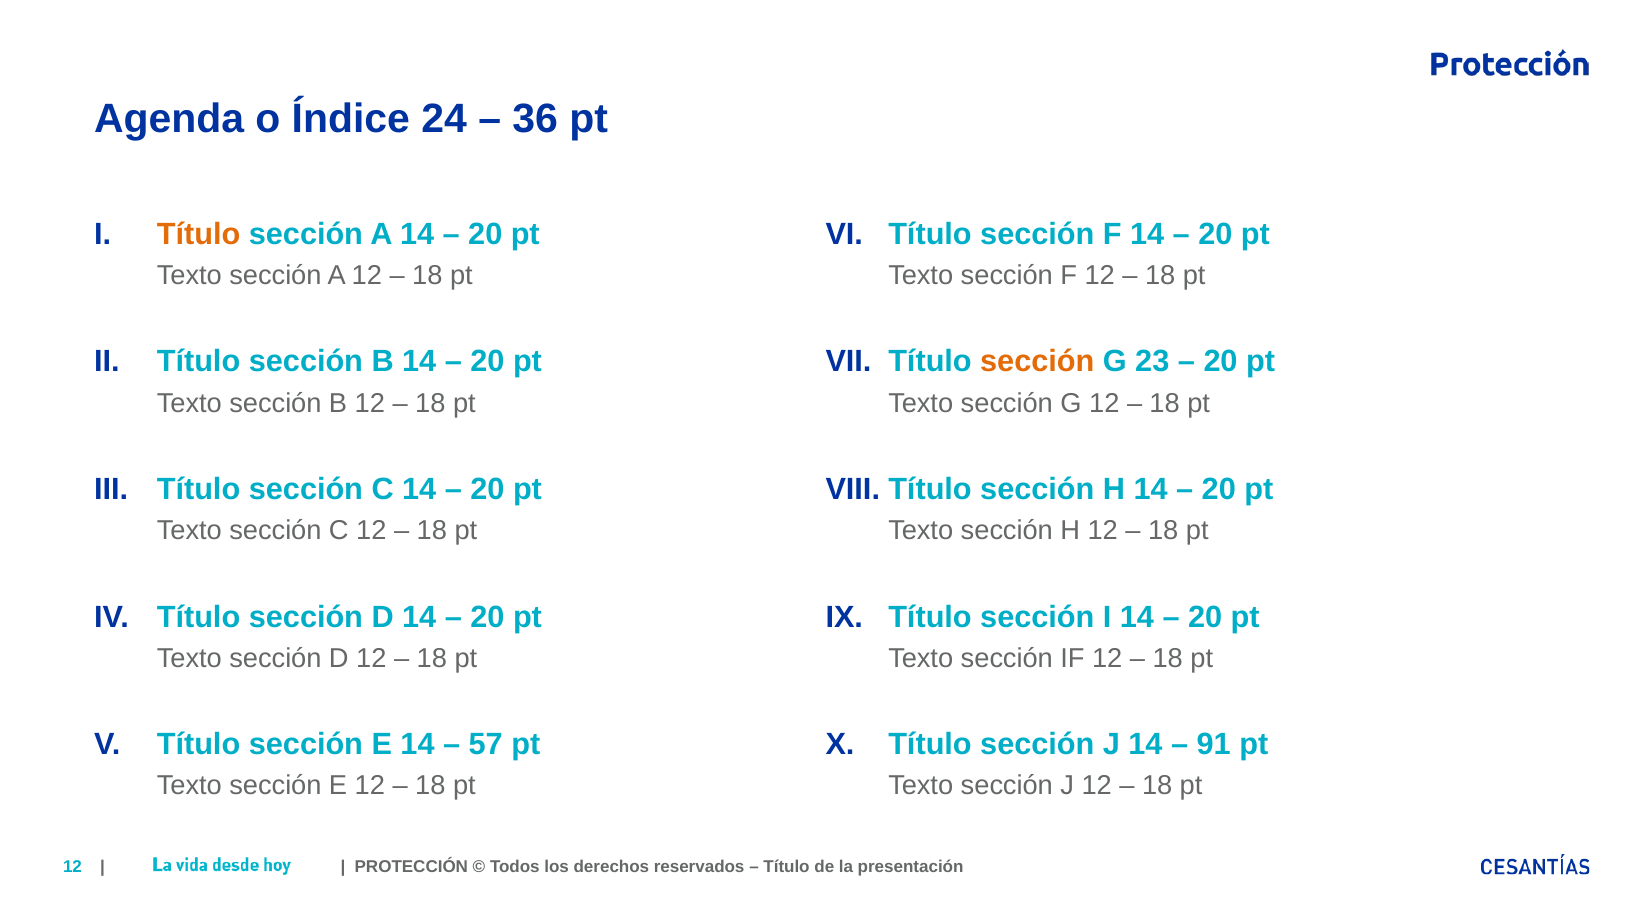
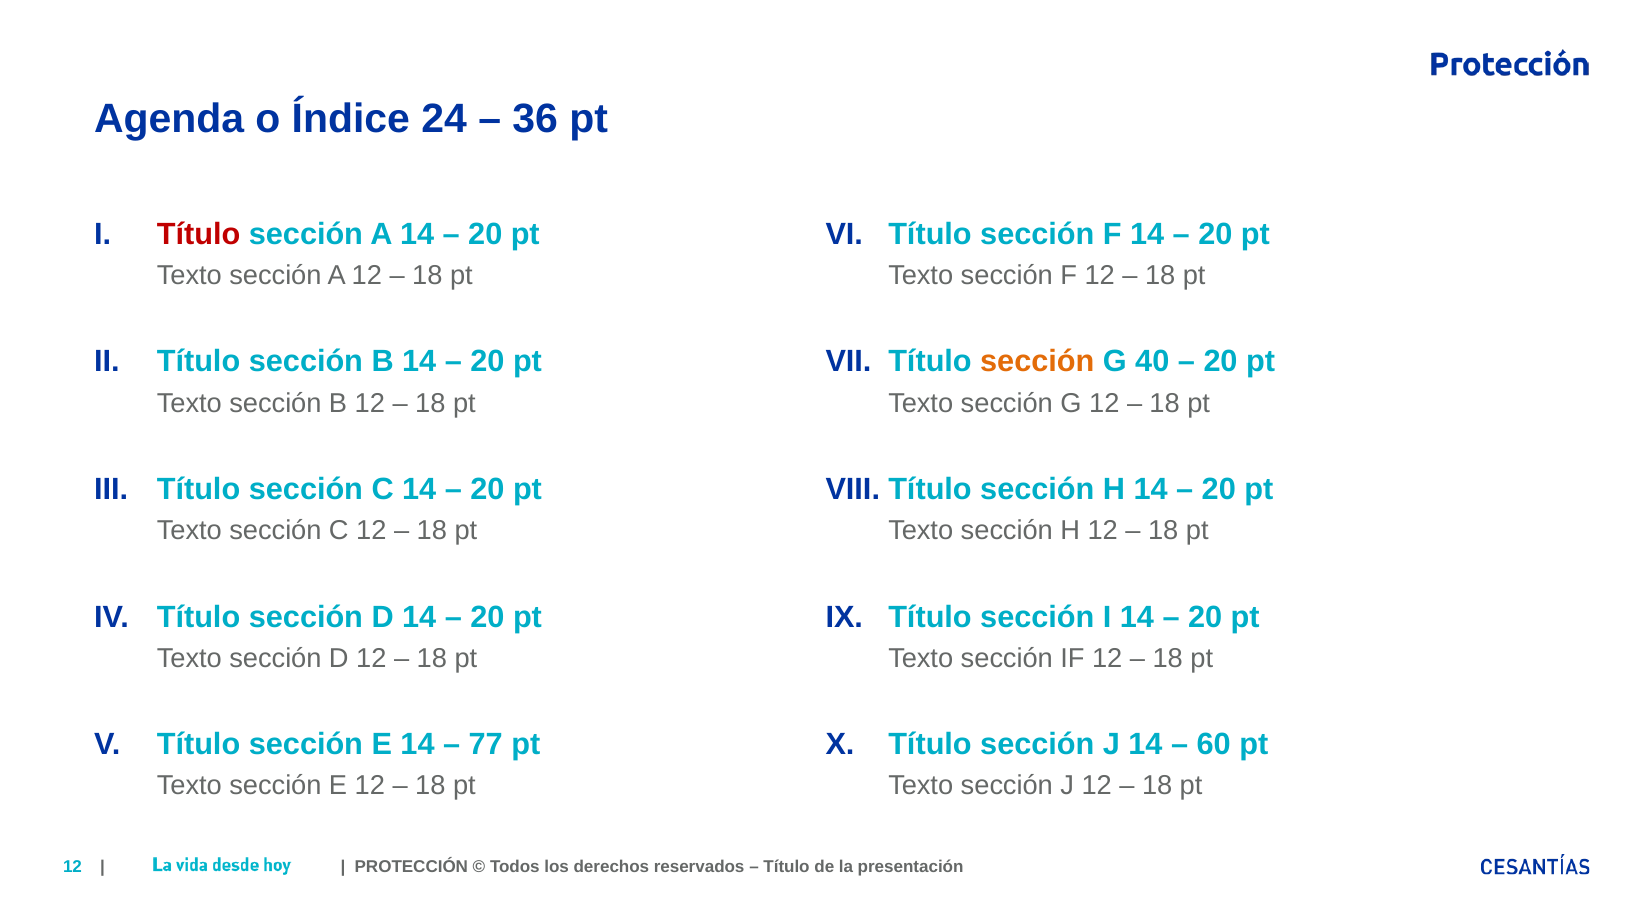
Título at (199, 234) colour: orange -> red
23: 23 -> 40
57: 57 -> 77
91: 91 -> 60
